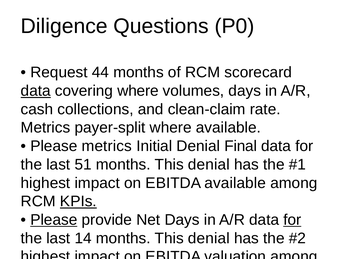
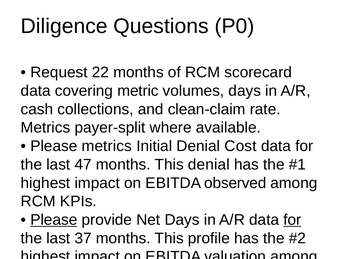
44: 44 -> 22
data at (36, 91) underline: present -> none
covering where: where -> metric
Denial Final: Final -> Cost
51: 51 -> 47
EBITDA available: available -> observed
KPIs at (78, 202) underline: present -> none
14: 14 -> 37
denial at (209, 239): denial -> profile
